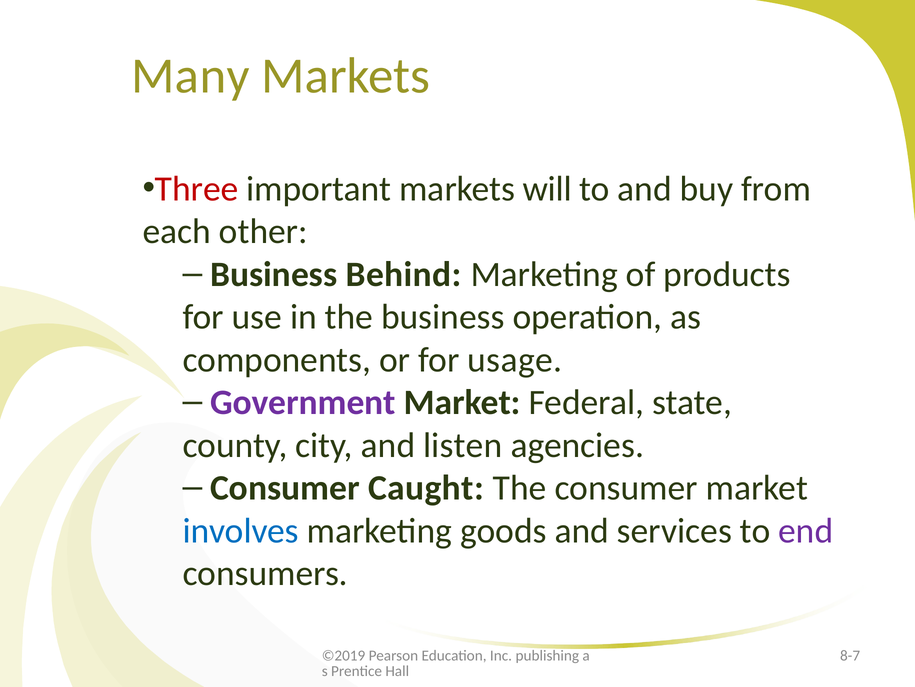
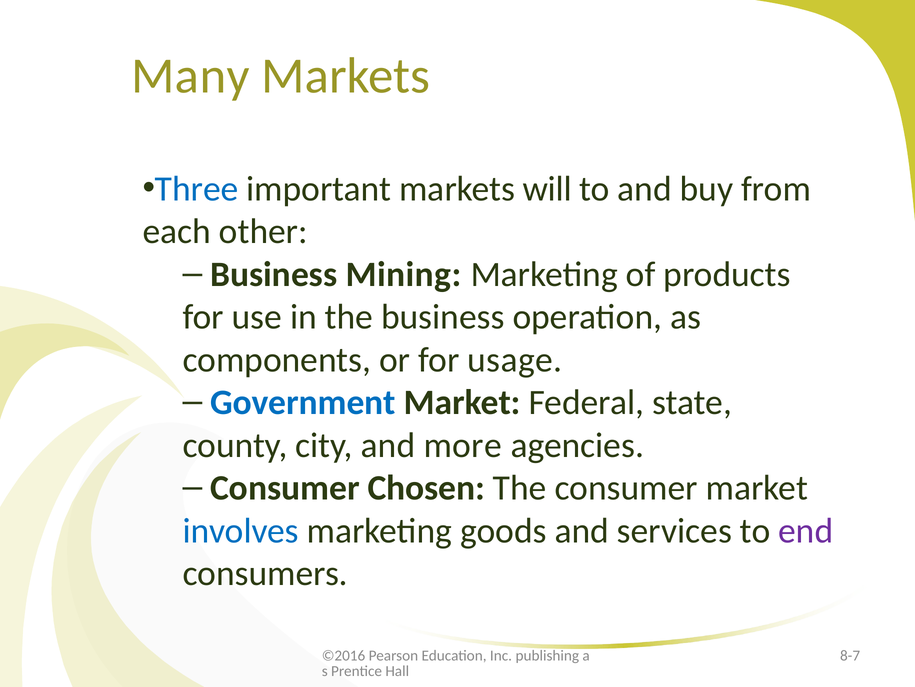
Three colour: red -> blue
Behind: Behind -> Mining
Government colour: purple -> blue
listen: listen -> more
Caught: Caught -> Chosen
©2019: ©2019 -> ©2016
